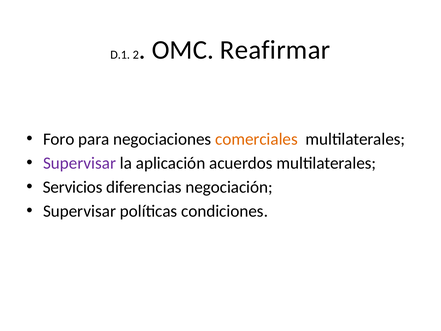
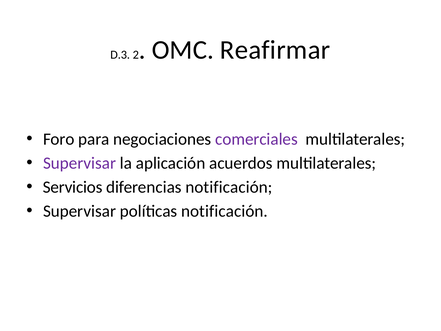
D.1: D.1 -> D.3
comerciales colour: orange -> purple
diferencias negociación: negociación -> notificación
políticas condiciones: condiciones -> notificación
